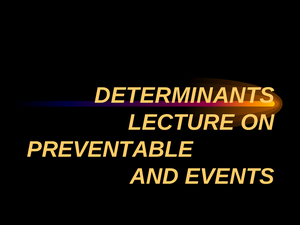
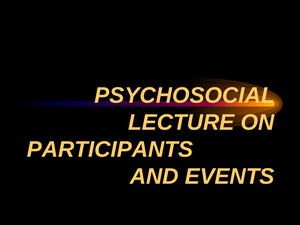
DETERMINANTS: DETERMINANTS -> PSYCHOSOCIAL
PREVENTABLE: PREVENTABLE -> PARTICIPANTS
